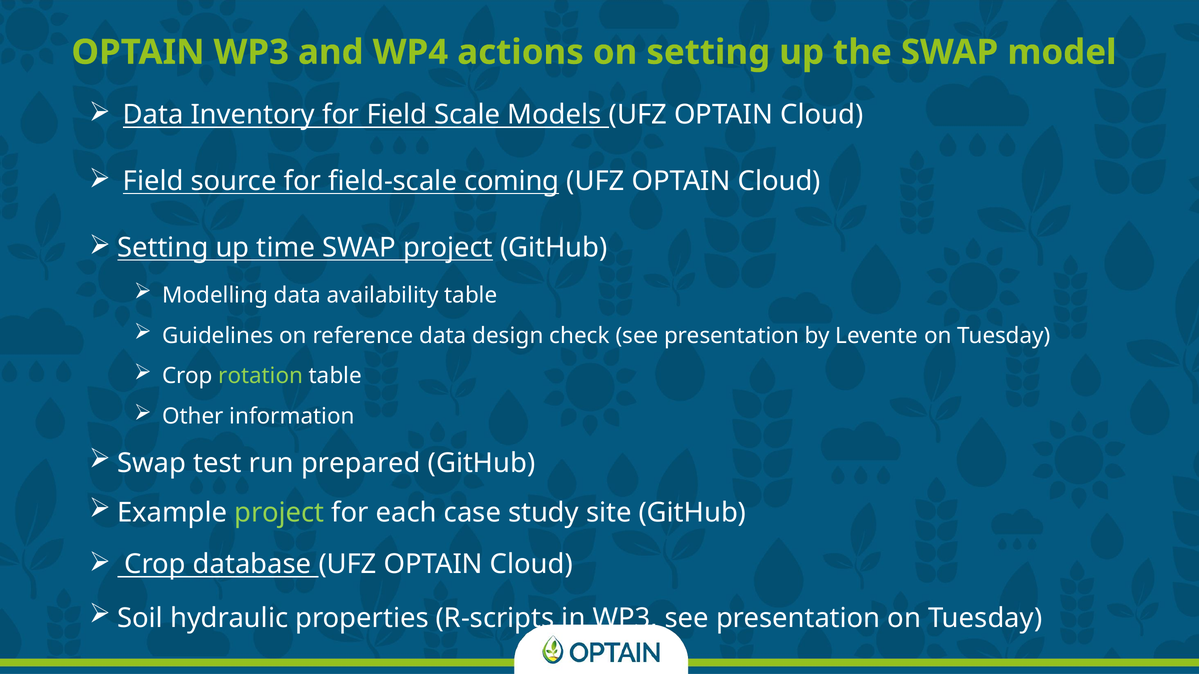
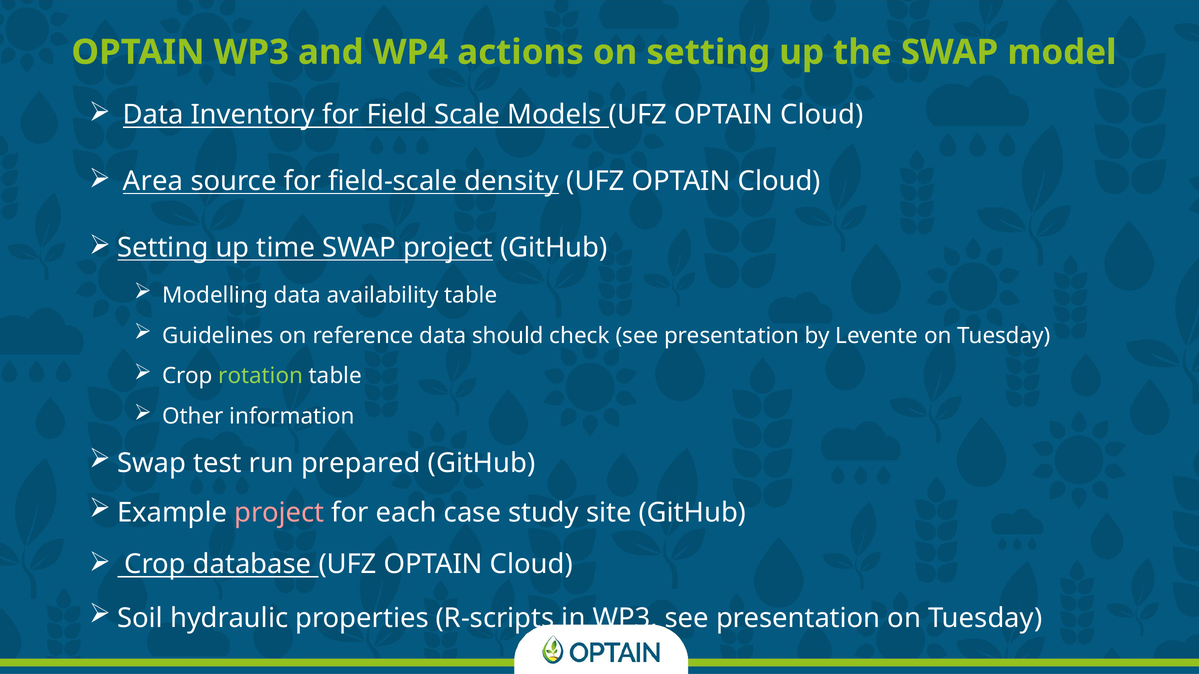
Field at (153, 181): Field -> Area
coming: coming -> density
design: design -> should
project at (279, 513) colour: light green -> pink
